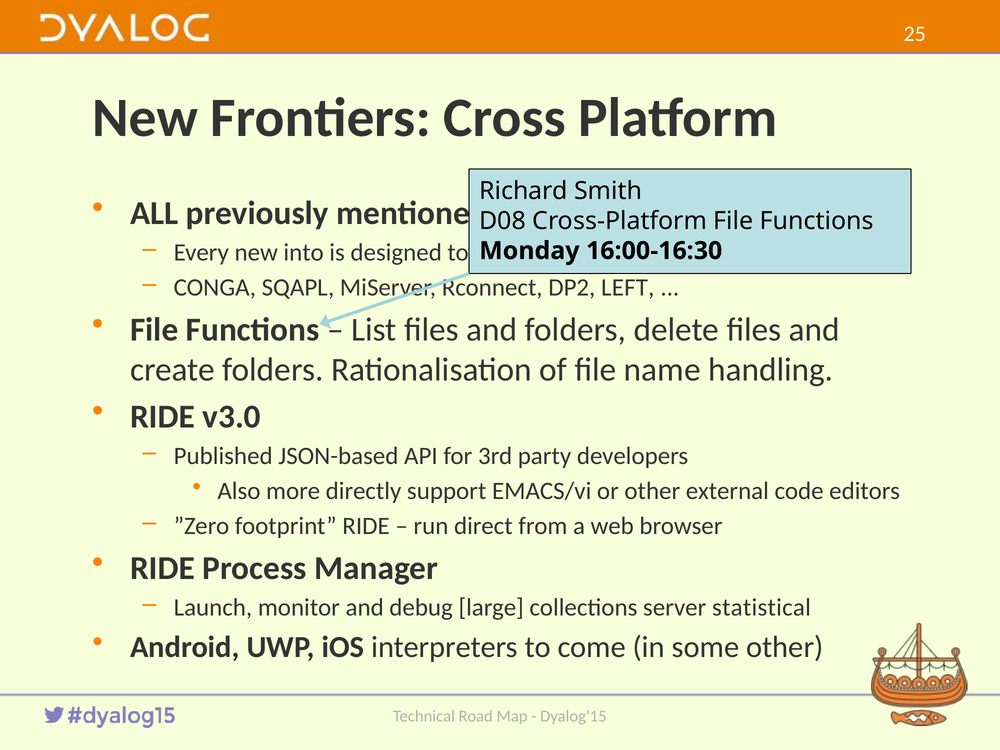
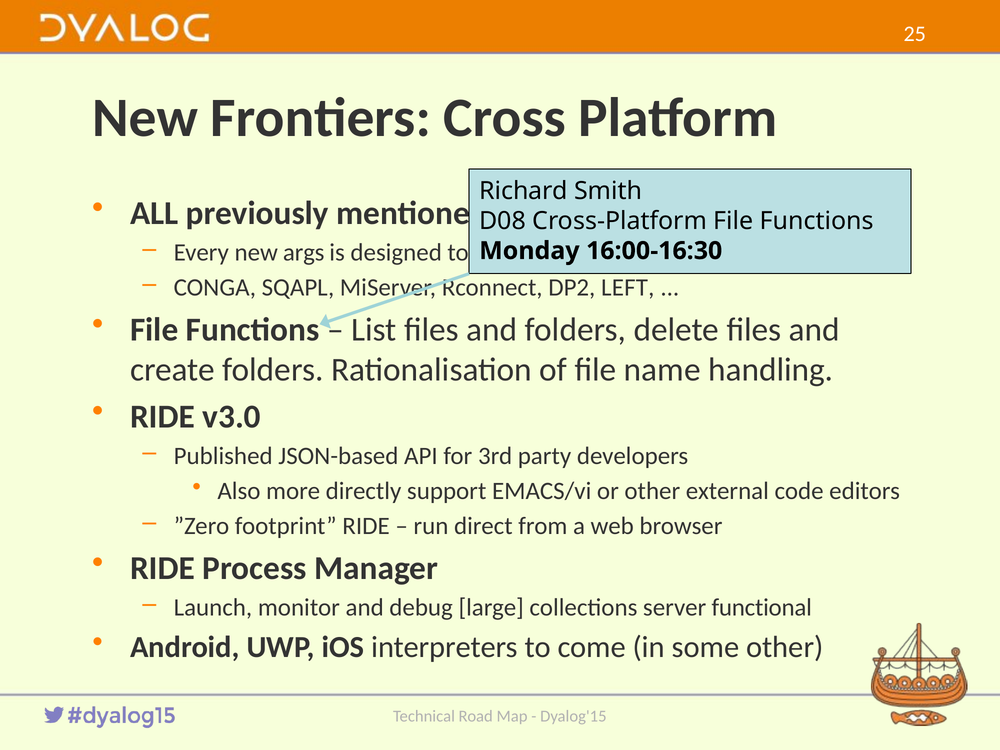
into: into -> args
statistical: statistical -> functional
